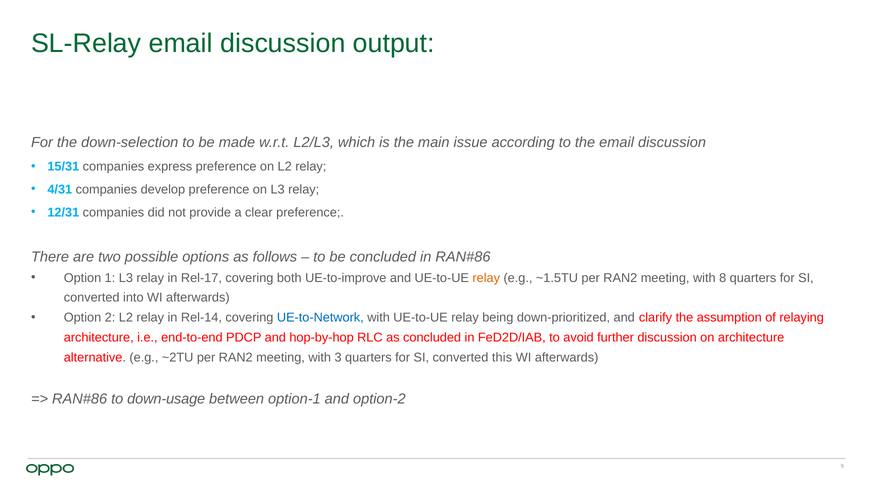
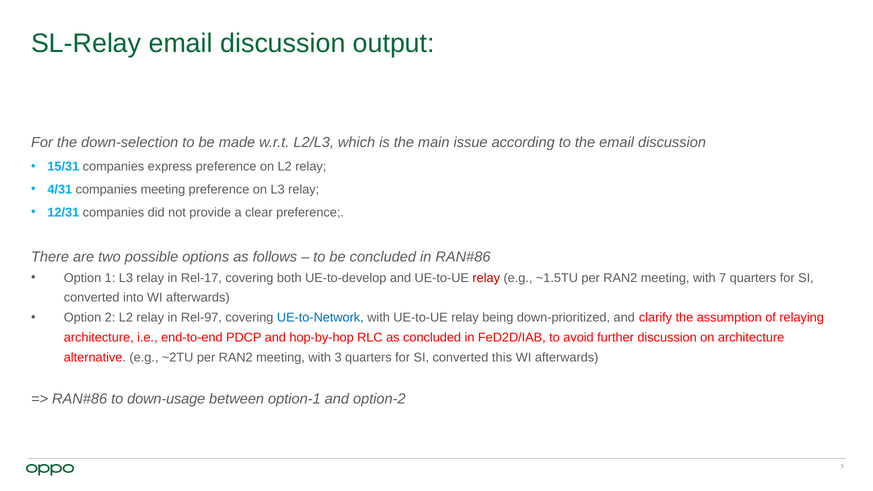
companies develop: develop -> meeting
UE-to-improve: UE-to-improve -> UE-to-develop
relay at (486, 278) colour: orange -> red
8: 8 -> 7
Rel-14: Rel-14 -> Rel-97
